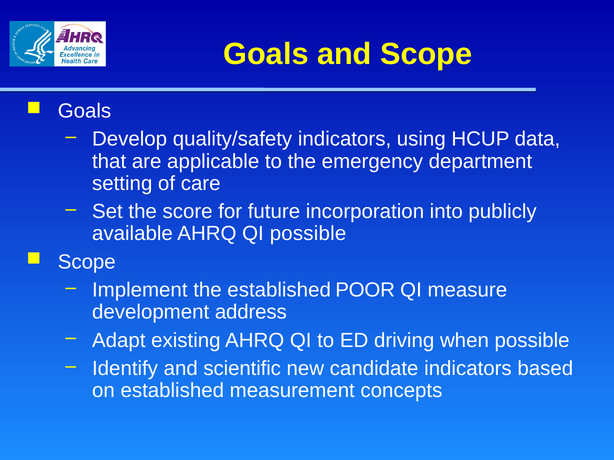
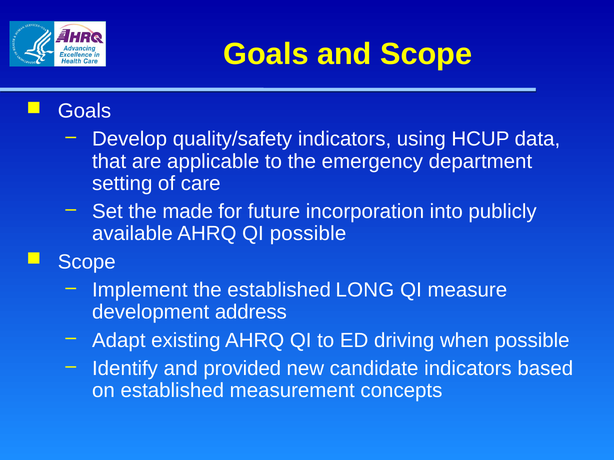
score: score -> made
POOR: POOR -> LONG
scientific: scientific -> provided
